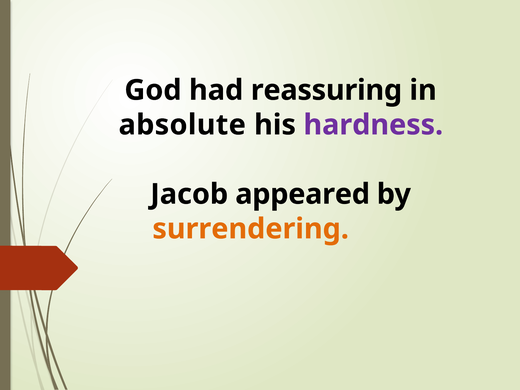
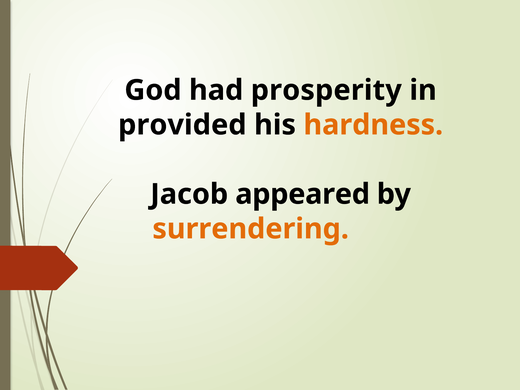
reassuring: reassuring -> prosperity
absolute: absolute -> provided
hardness colour: purple -> orange
